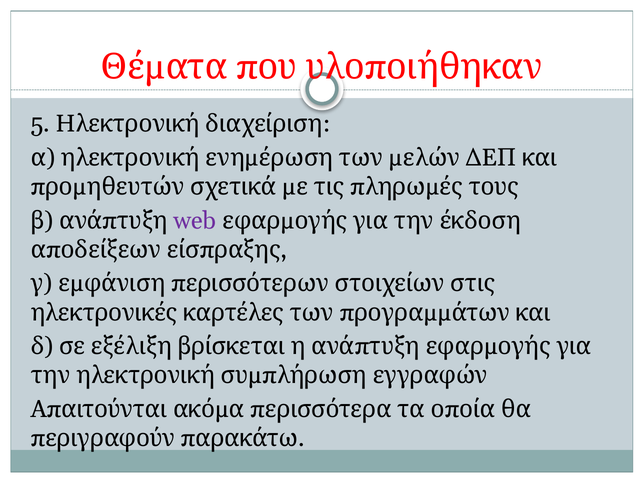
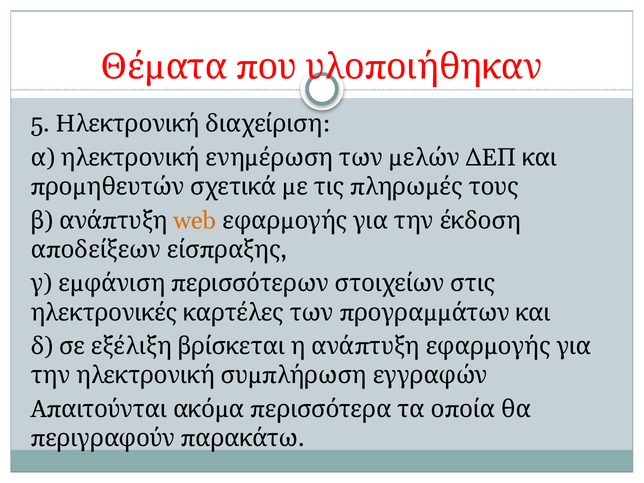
web colour: purple -> orange
